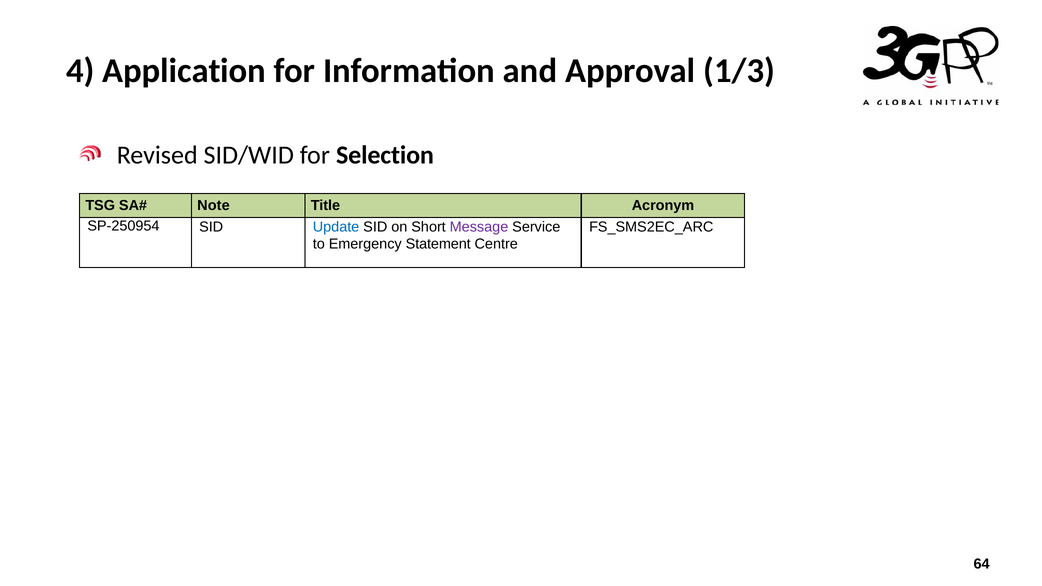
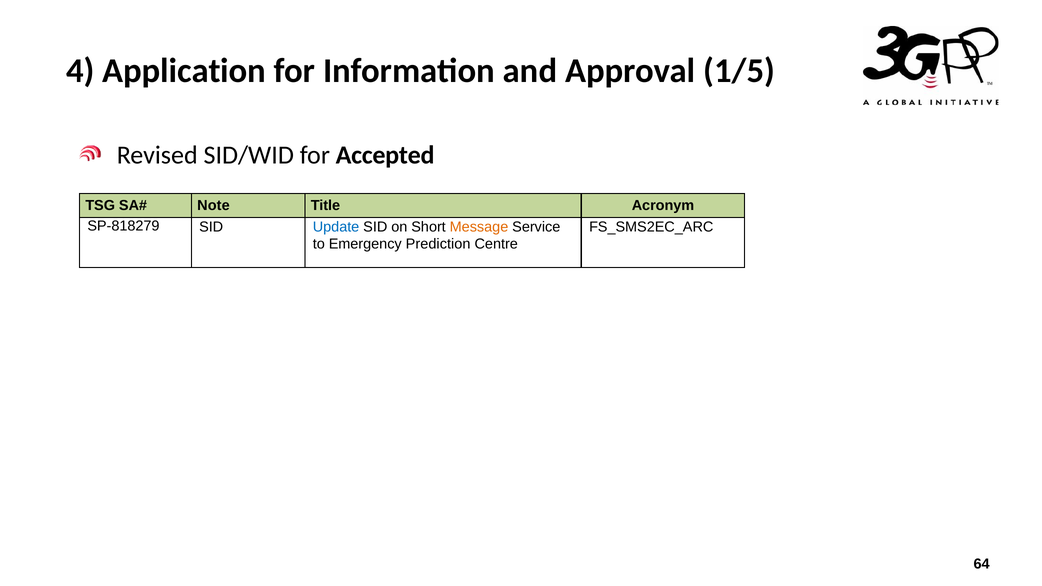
1/3: 1/3 -> 1/5
Selection: Selection -> Accepted
SP-250954: SP-250954 -> SP-818279
Message colour: purple -> orange
Statement: Statement -> Prediction
